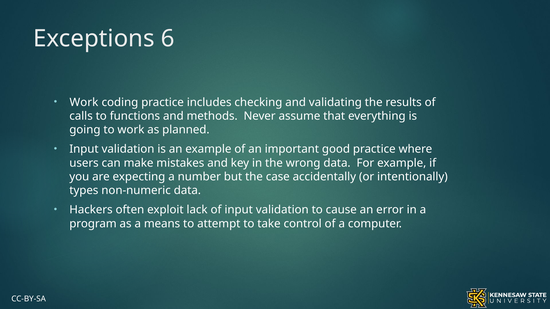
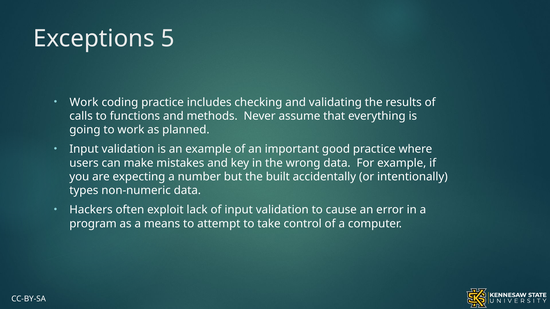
6: 6 -> 5
case: case -> built
